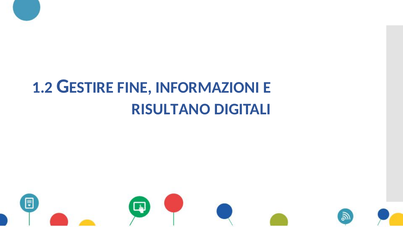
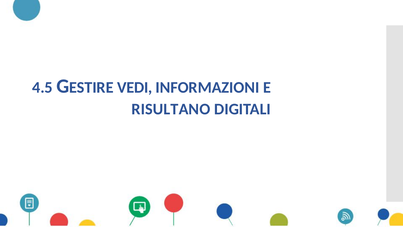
1.2: 1.2 -> 4.5
FINE: FINE -> VEDI
